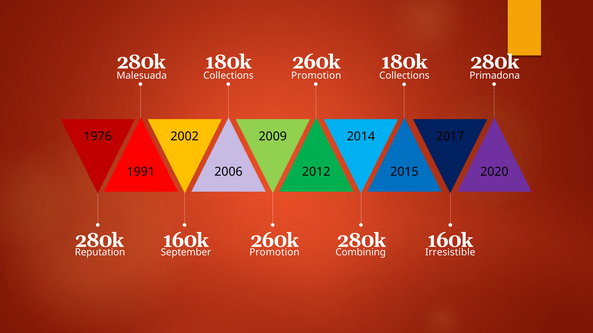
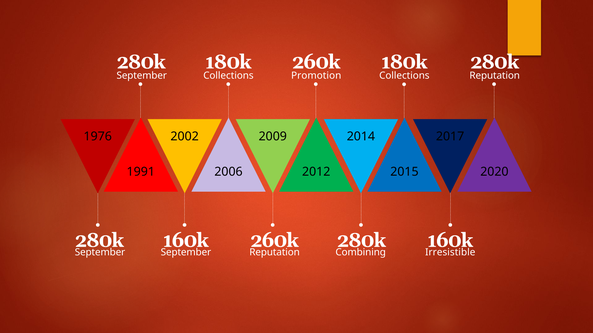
Malesuada at (142, 76): Malesuada -> September
Primadona at (495, 76): Primadona -> Reputation
Reputation at (100, 253): Reputation -> September
Promotion at (274, 253): Promotion -> Reputation
